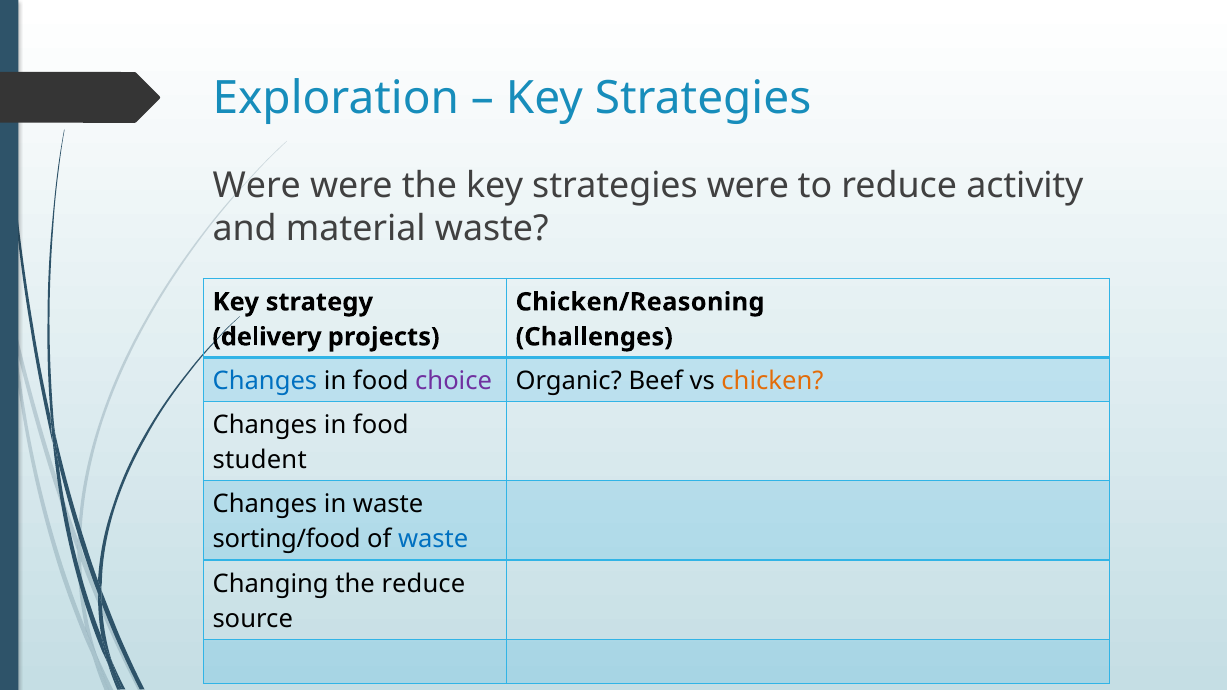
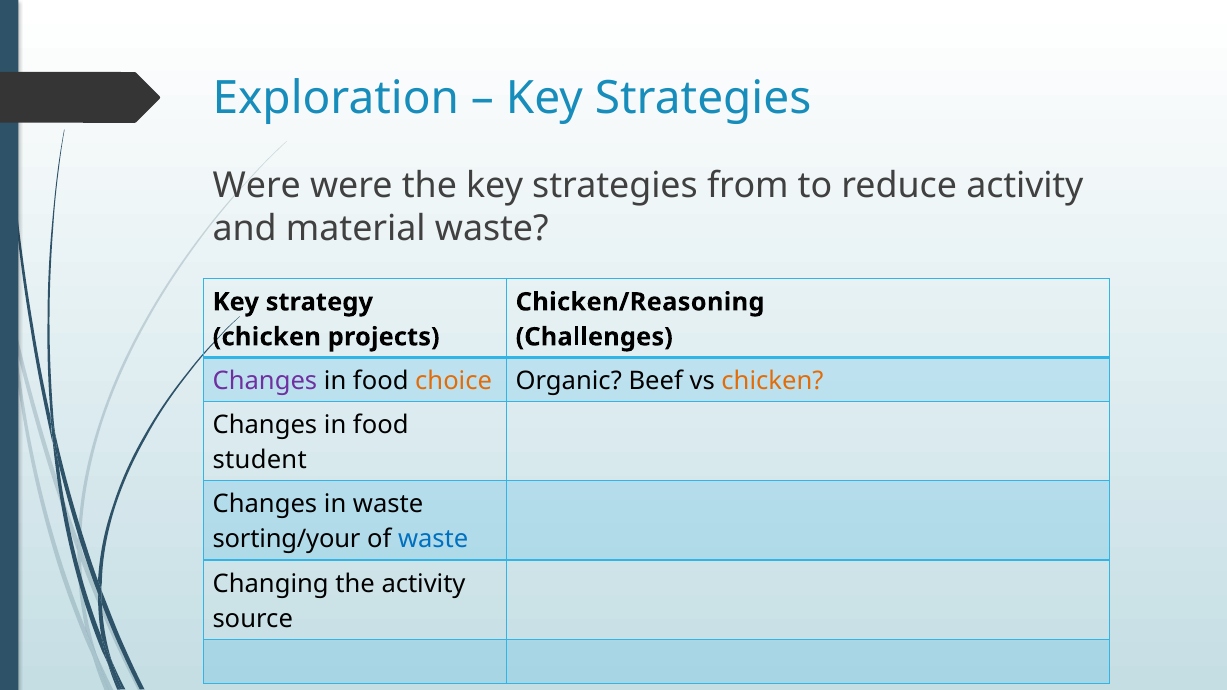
the key strategies were: were -> from
delivery at (267, 337): delivery -> chicken
Changes at (265, 381) colour: blue -> purple
choice colour: purple -> orange
sorting/food: sorting/food -> sorting/your
the reduce: reduce -> activity
